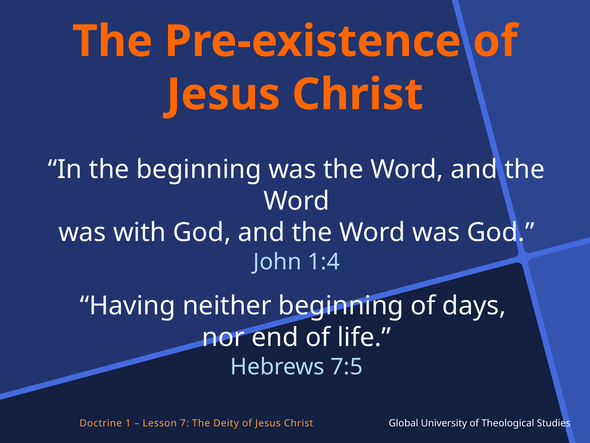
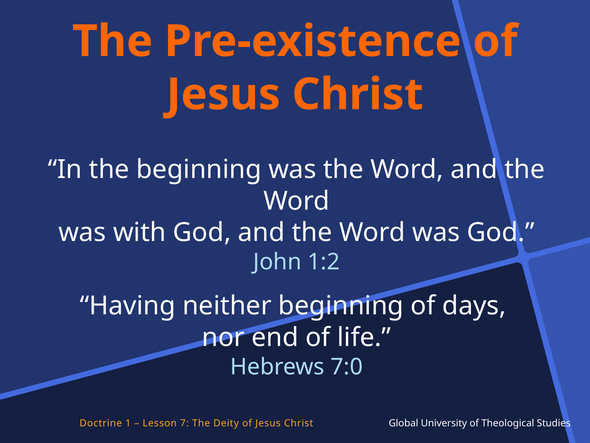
1:4: 1:4 -> 1:2
7:5: 7:5 -> 7:0
